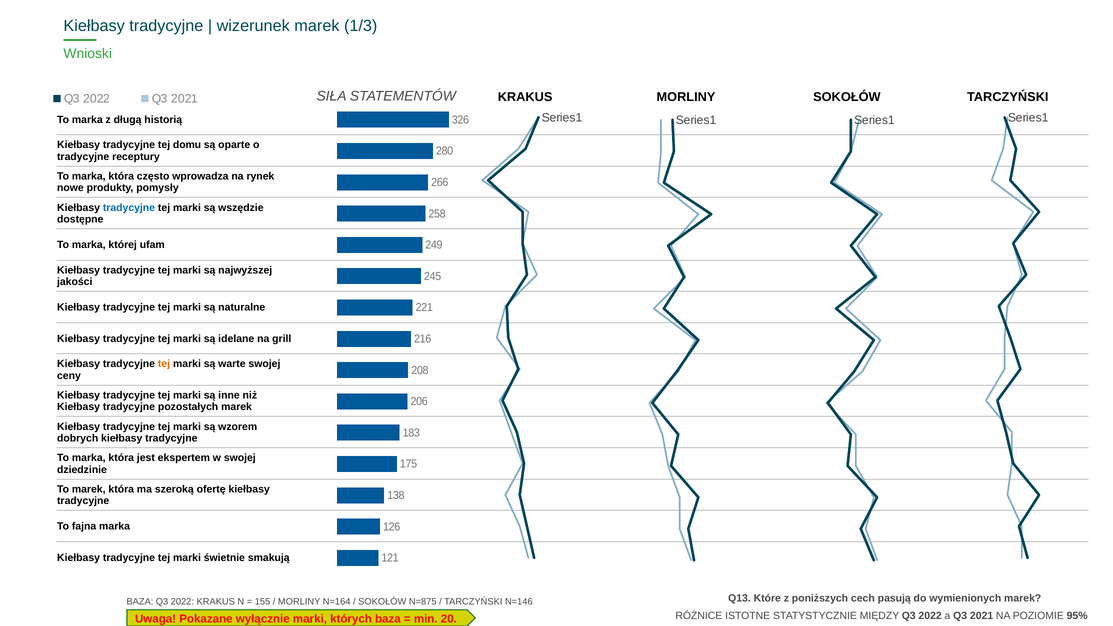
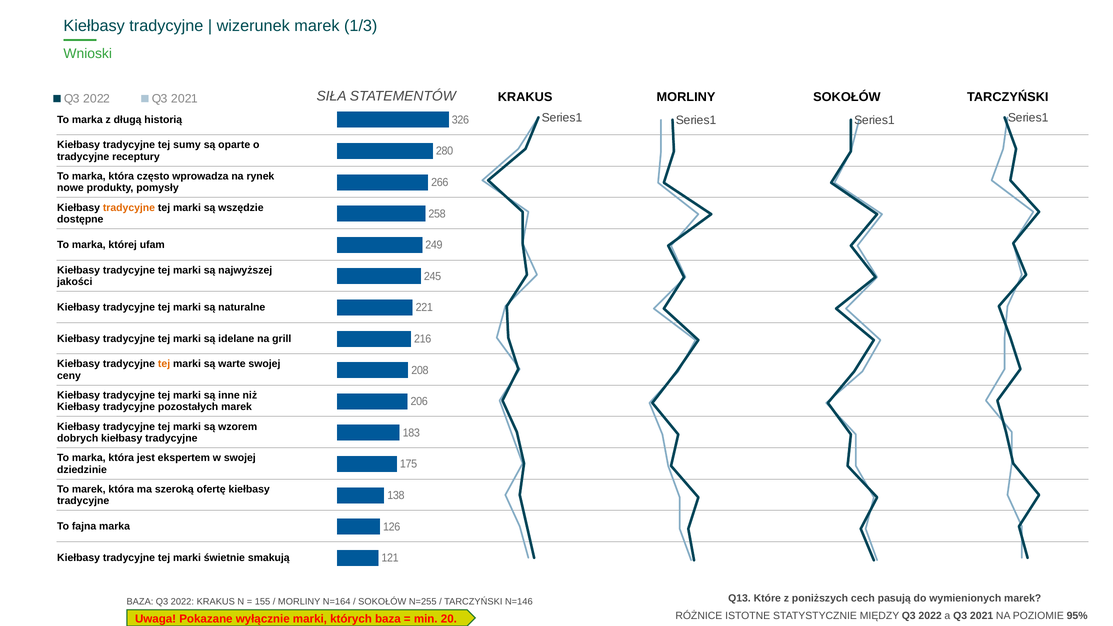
domu: domu -> sumy
tradycyjne at (129, 208) colour: blue -> orange
N=875: N=875 -> N=255
